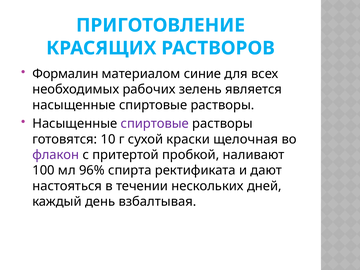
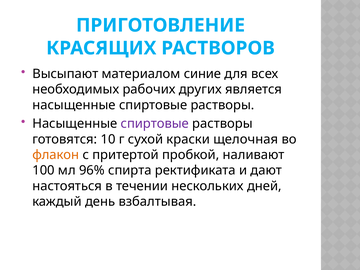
Формалин: Формалин -> Высыпают
зелень: зелень -> других
флакон colour: purple -> orange
